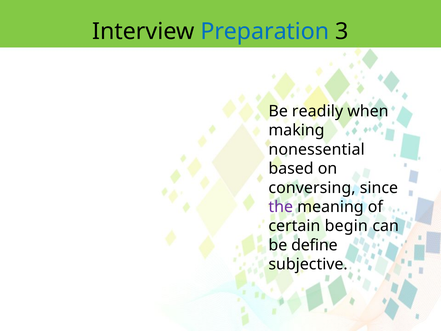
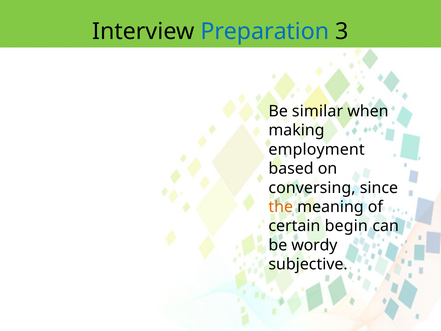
readily: readily -> similar
nonessential: nonessential -> employment
the colour: purple -> orange
define: define -> wordy
